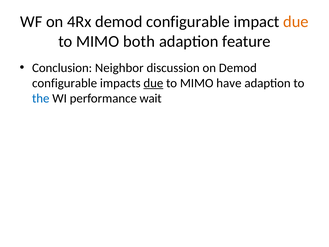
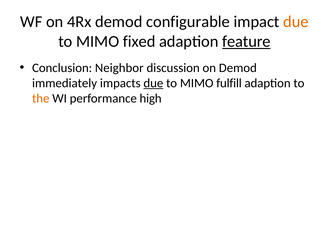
both: both -> fixed
feature underline: none -> present
configurable at (65, 83): configurable -> immediately
have: have -> fulfill
the colour: blue -> orange
wait: wait -> high
